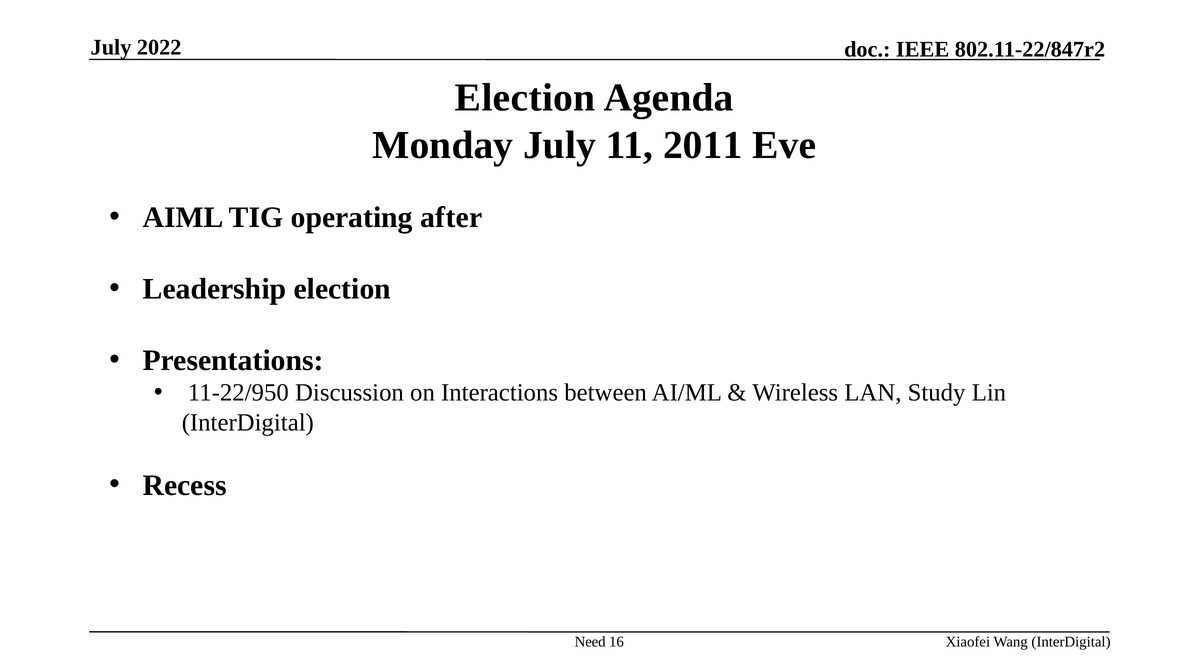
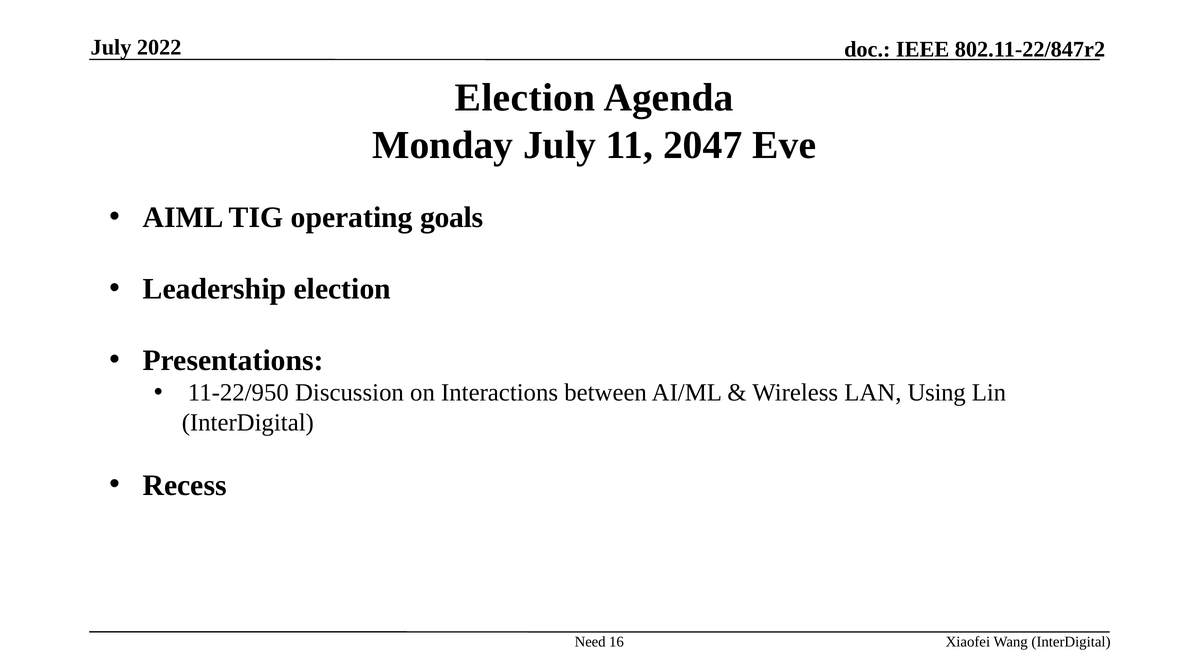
2011: 2011 -> 2047
after: after -> goals
Study: Study -> Using
